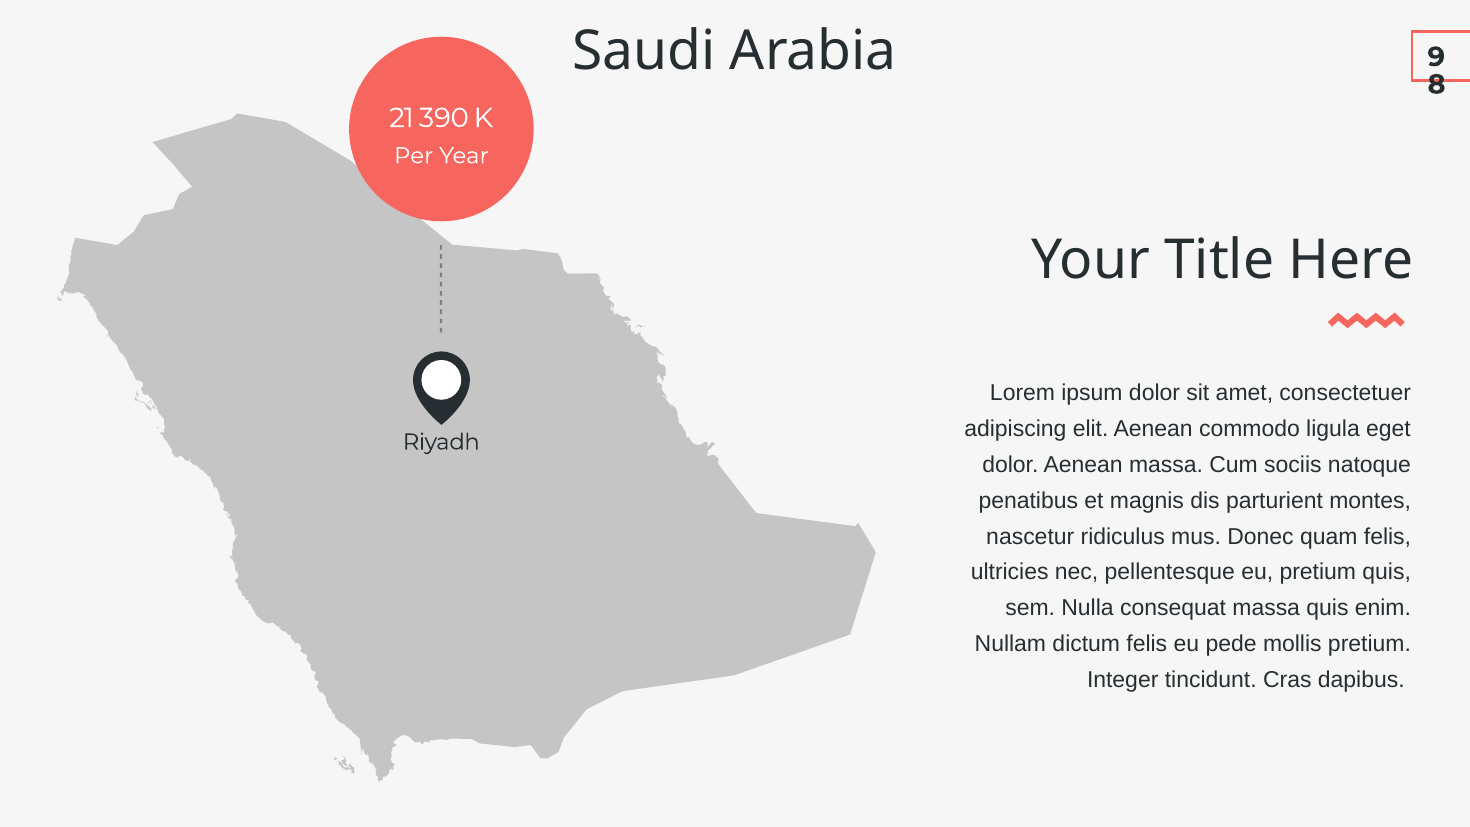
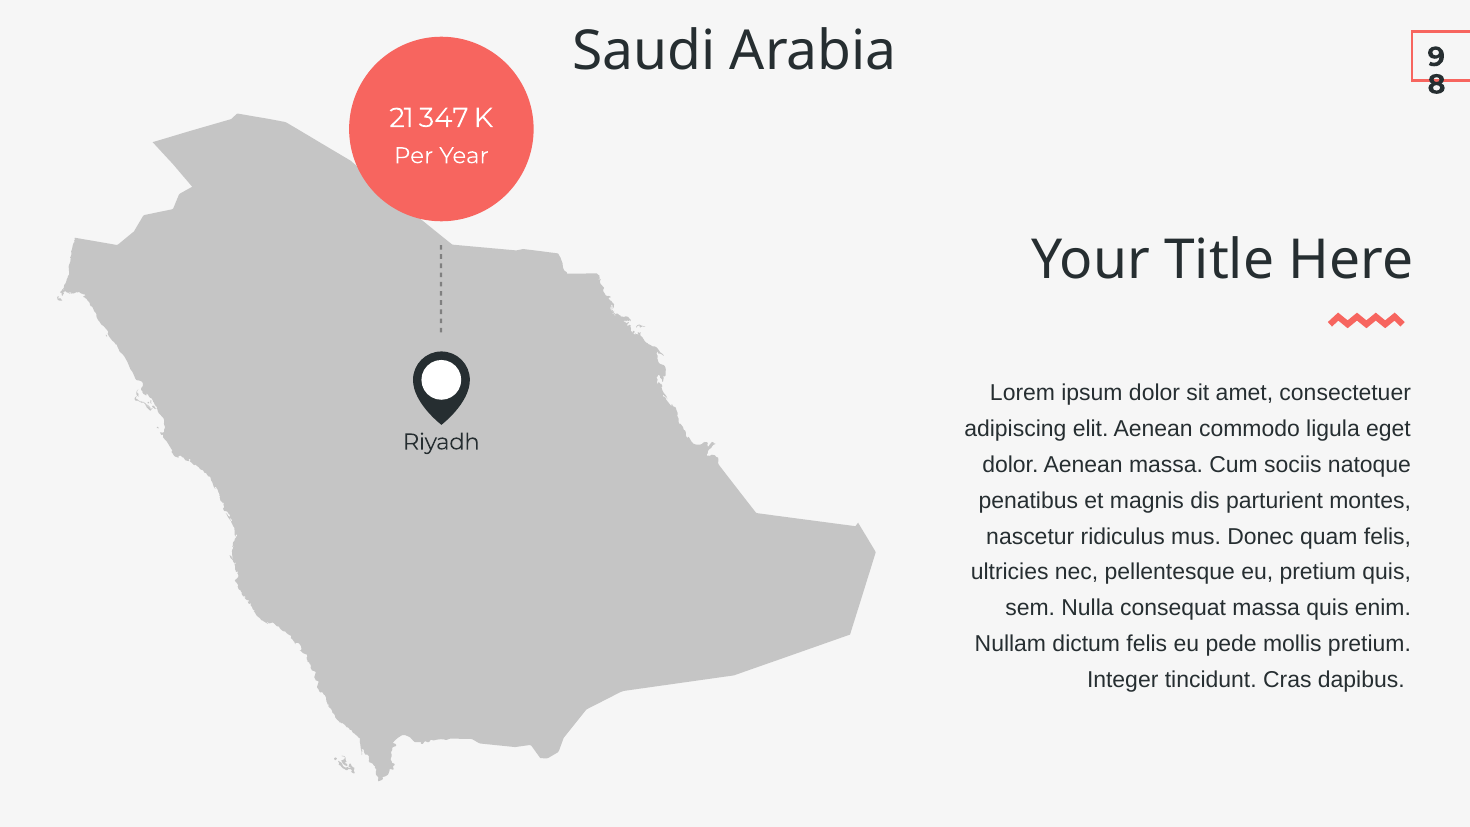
390: 390 -> 347
